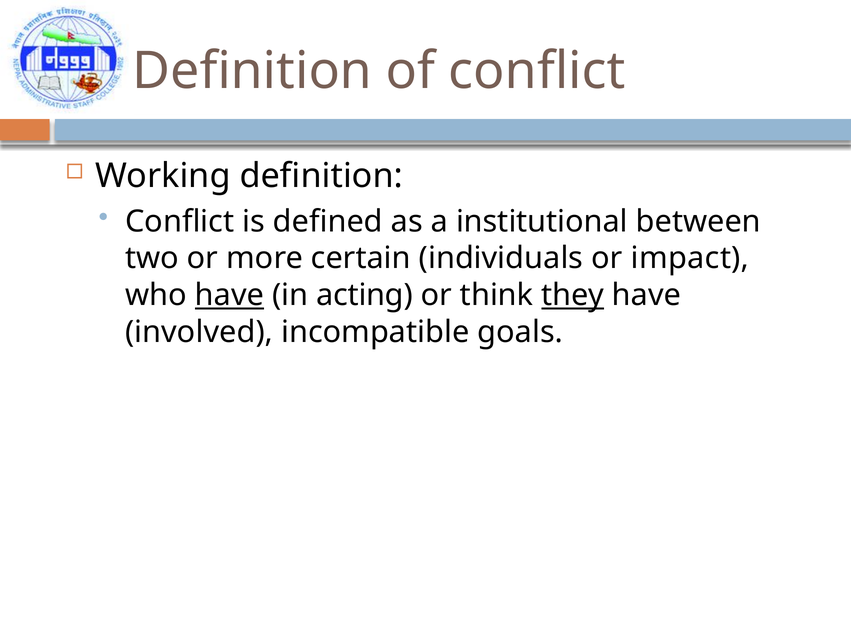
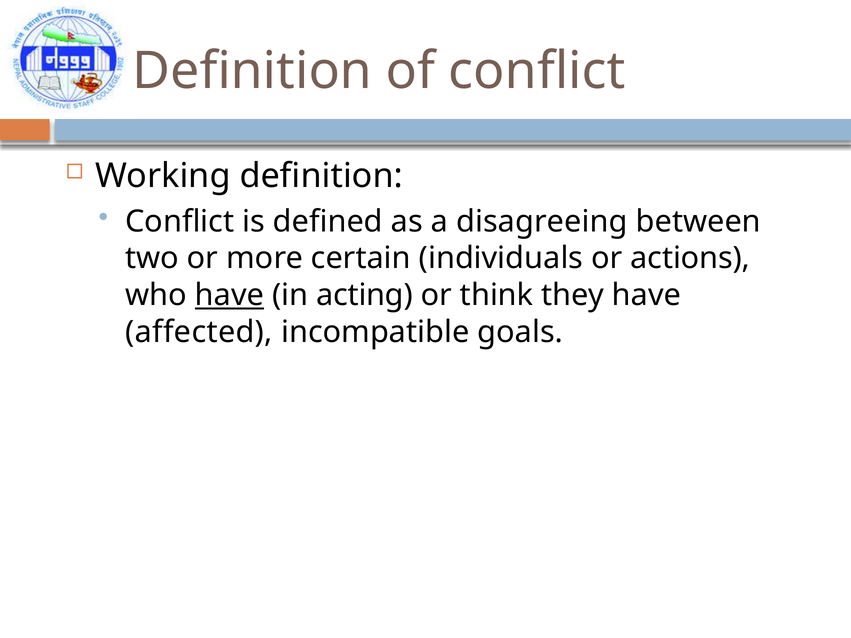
institutional: institutional -> disagreeing
impact: impact -> actions
they underline: present -> none
involved: involved -> affected
